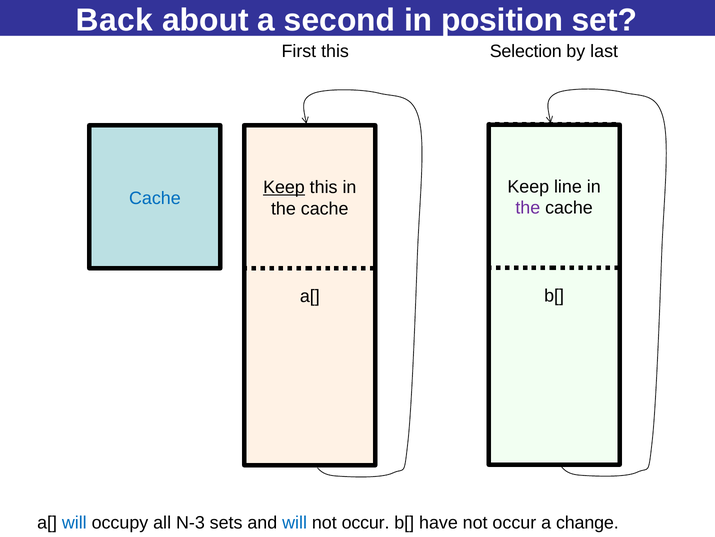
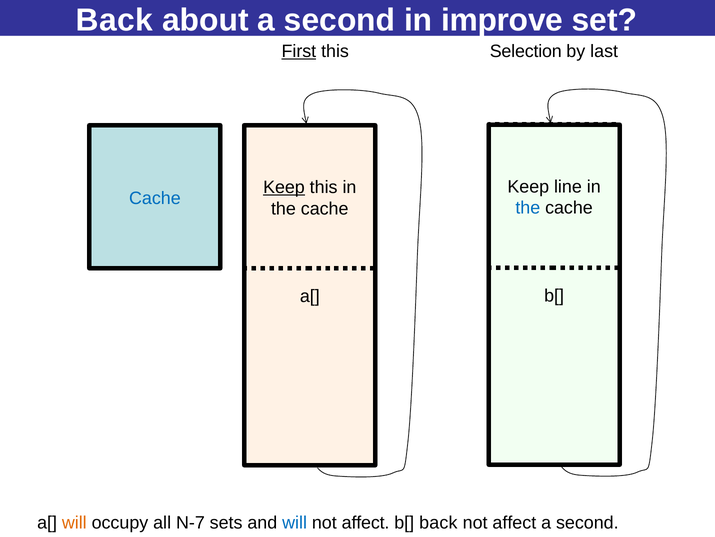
position: position -> improve
First underline: none -> present
the at (528, 208) colour: purple -> blue
will at (74, 522) colour: blue -> orange
N-3: N-3 -> N-7
occur at (366, 522): occur -> affect
b[ have: have -> back
occur at (514, 522): occur -> affect
change at (587, 522): change -> second
